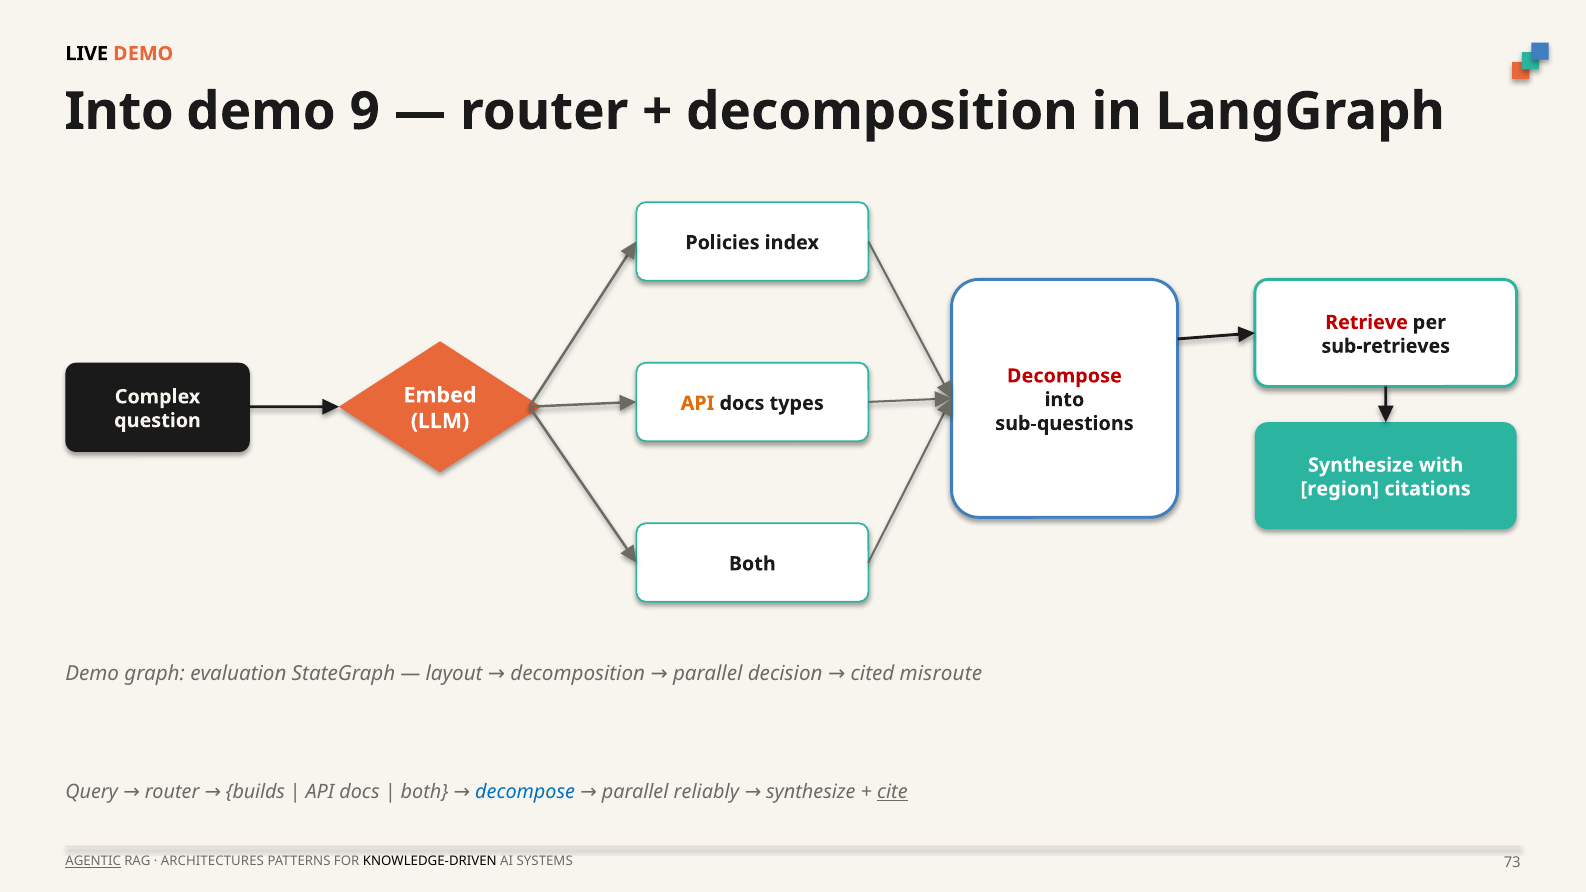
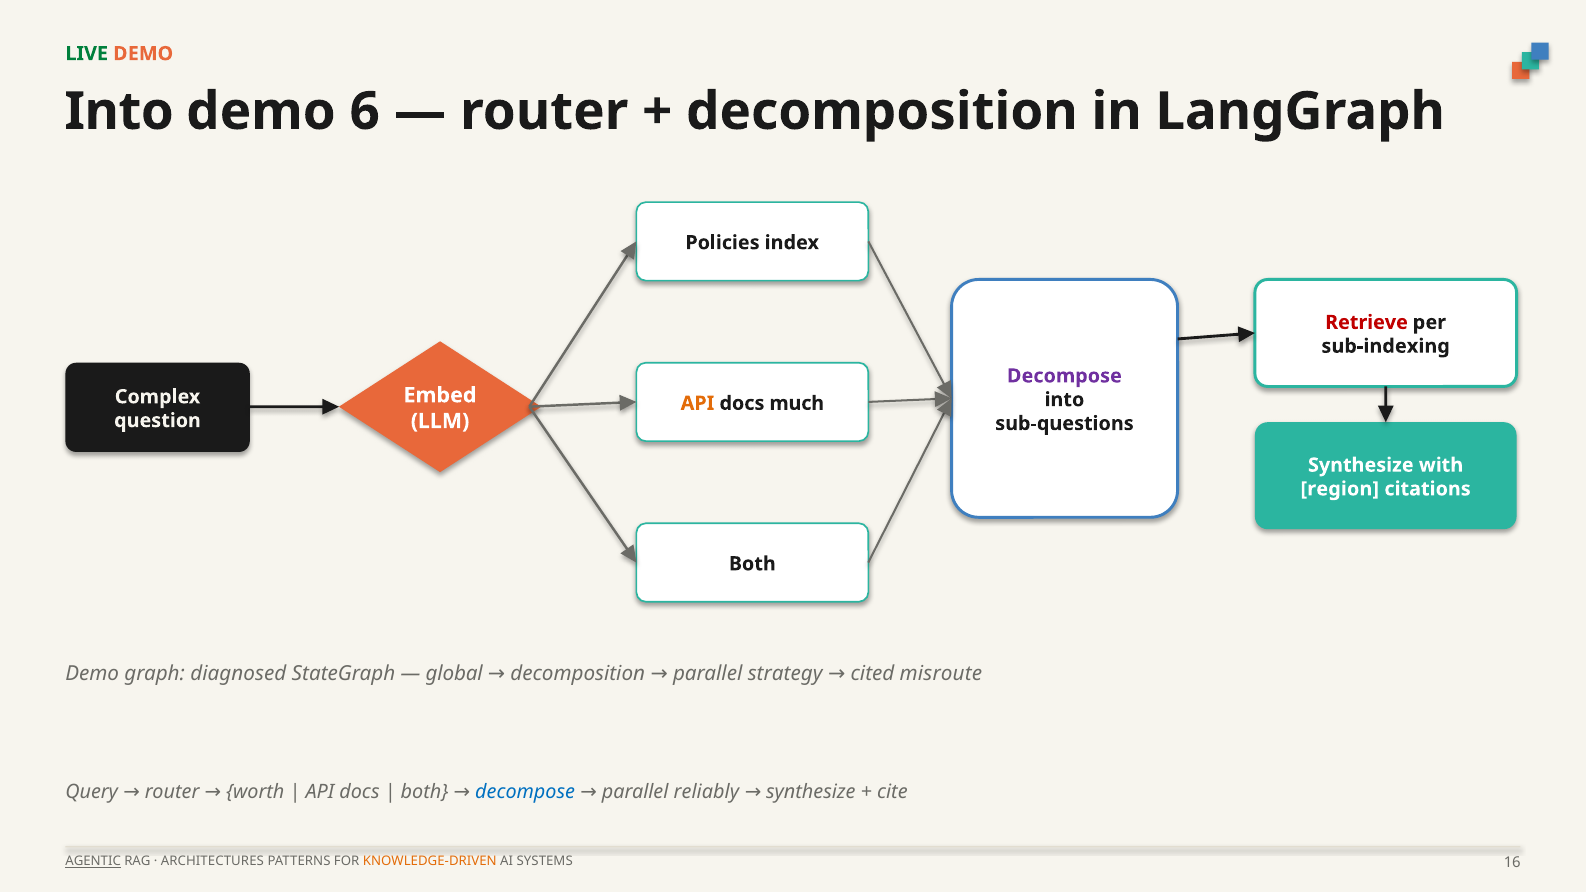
LIVE colour: black -> green
9: 9 -> 6
sub-retrieves: sub-retrieves -> sub-indexing
Decompose at (1064, 376) colour: red -> purple
types: types -> much
evaluation: evaluation -> diagnosed
layout: layout -> global
decision: decision -> strategy
builds: builds -> worth
cite underline: present -> none
KNOWLEDGE-DRIVEN colour: black -> orange
73: 73 -> 16
